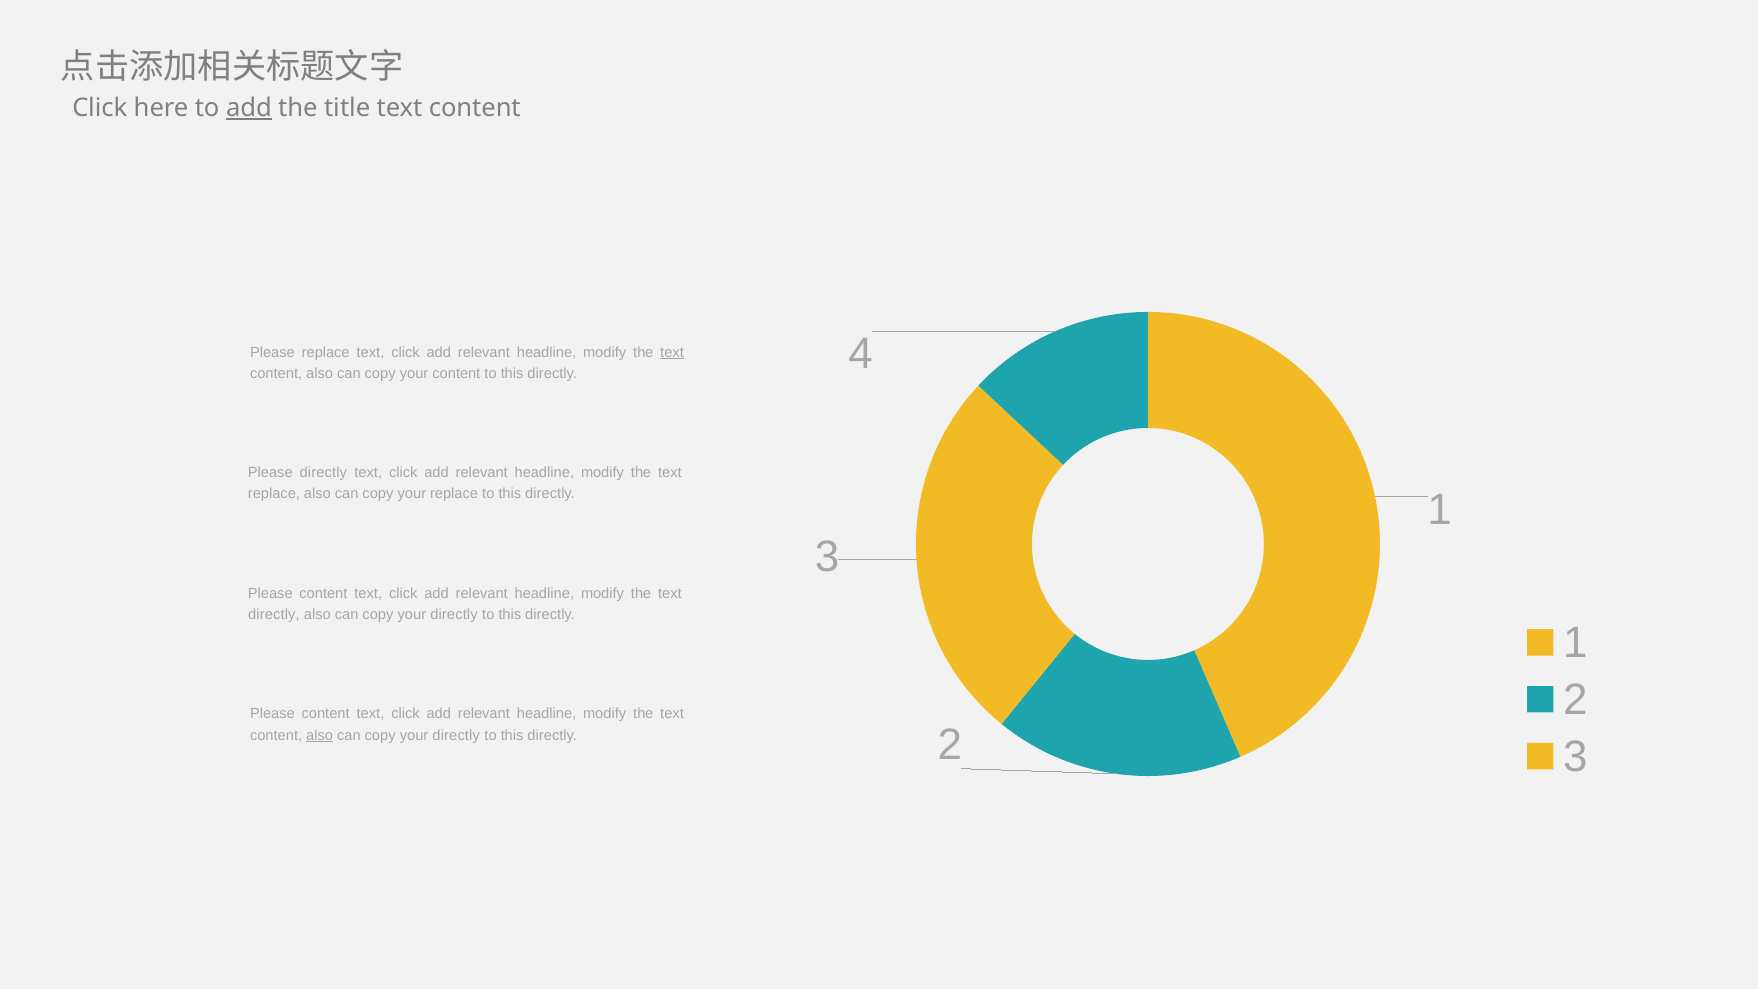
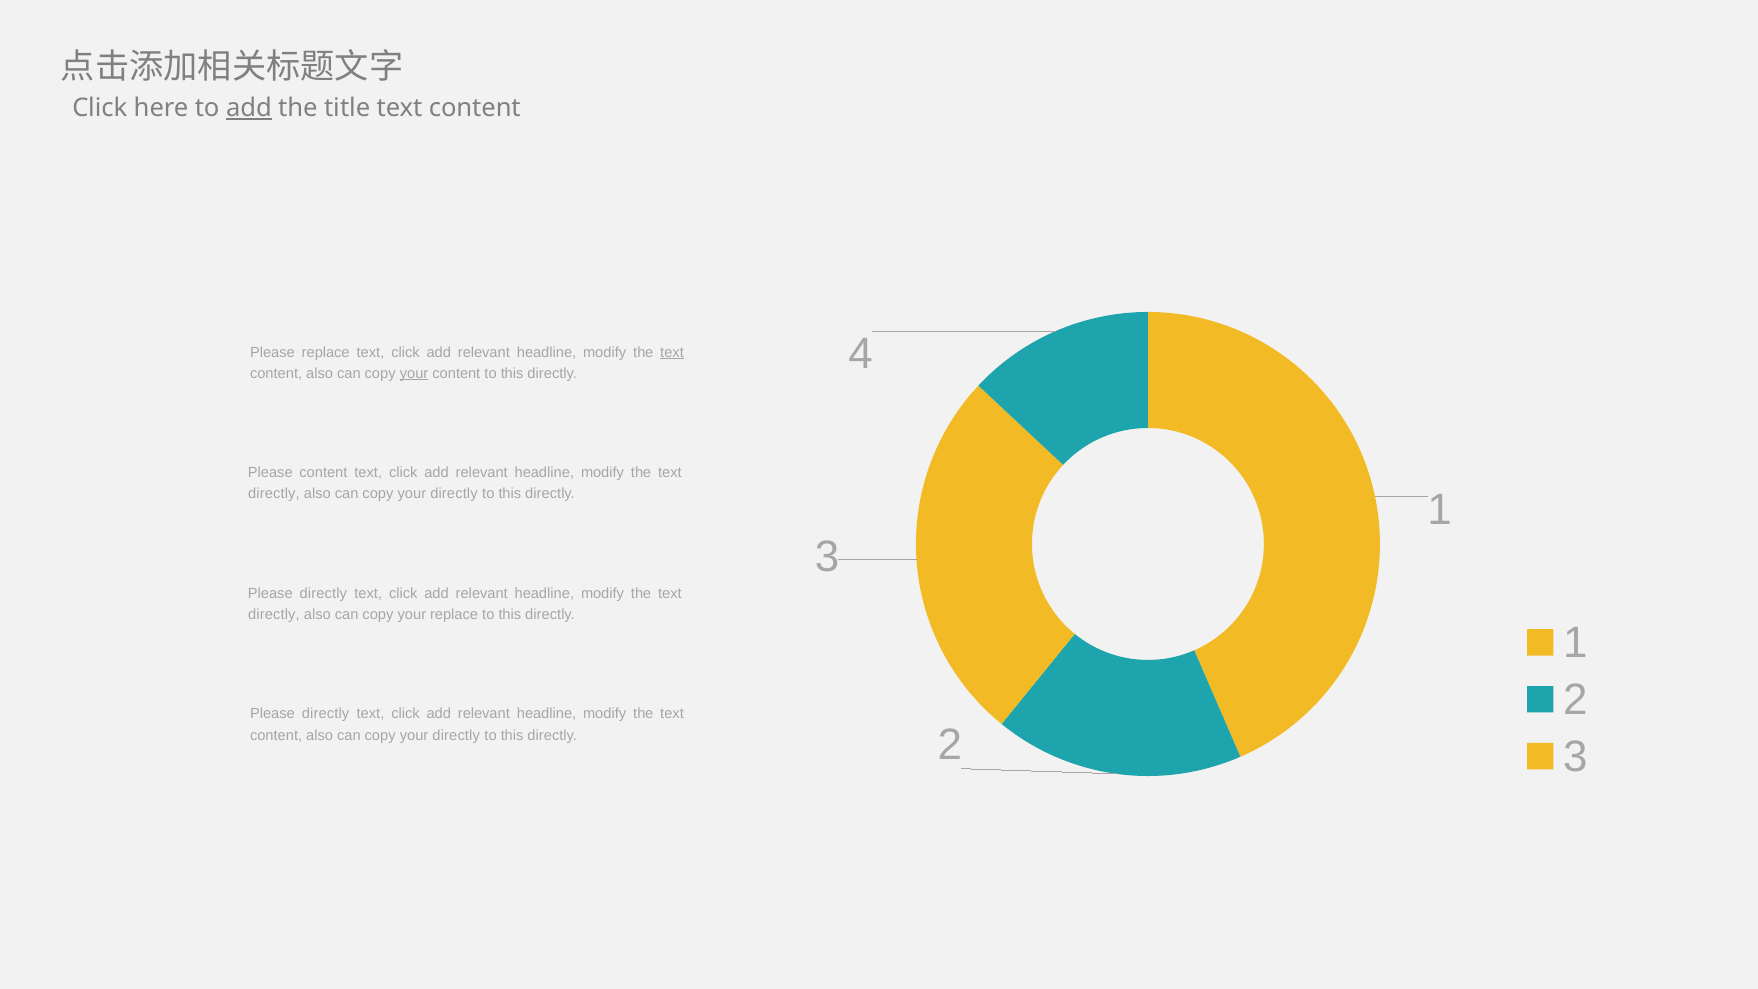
your at (414, 373) underline: none -> present
Please directly: directly -> content
replace at (274, 494): replace -> directly
replace at (454, 494): replace -> directly
content at (323, 594): content -> directly
directly at (454, 615): directly -> replace
content at (326, 714): content -> directly
also at (320, 735) underline: present -> none
